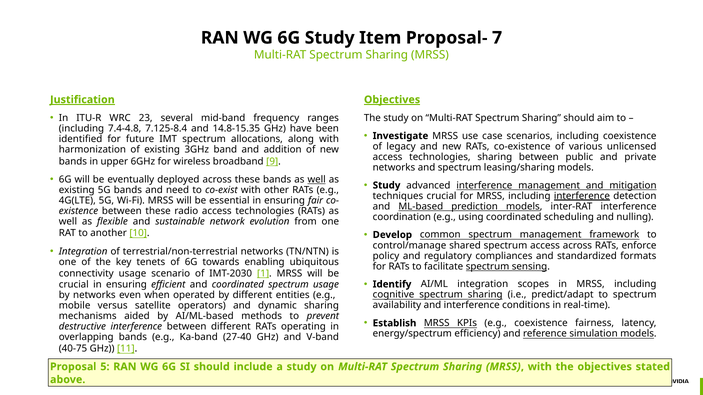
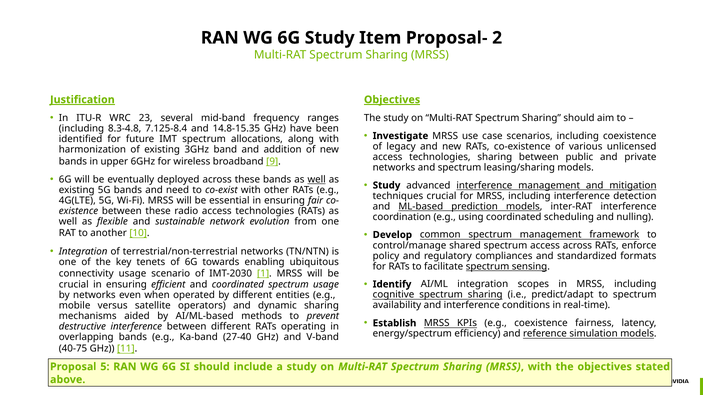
Proposal- 7: 7 -> 2
7.4-4.8: 7.4-4.8 -> 8.3-4.8
interference at (582, 196) underline: present -> none
